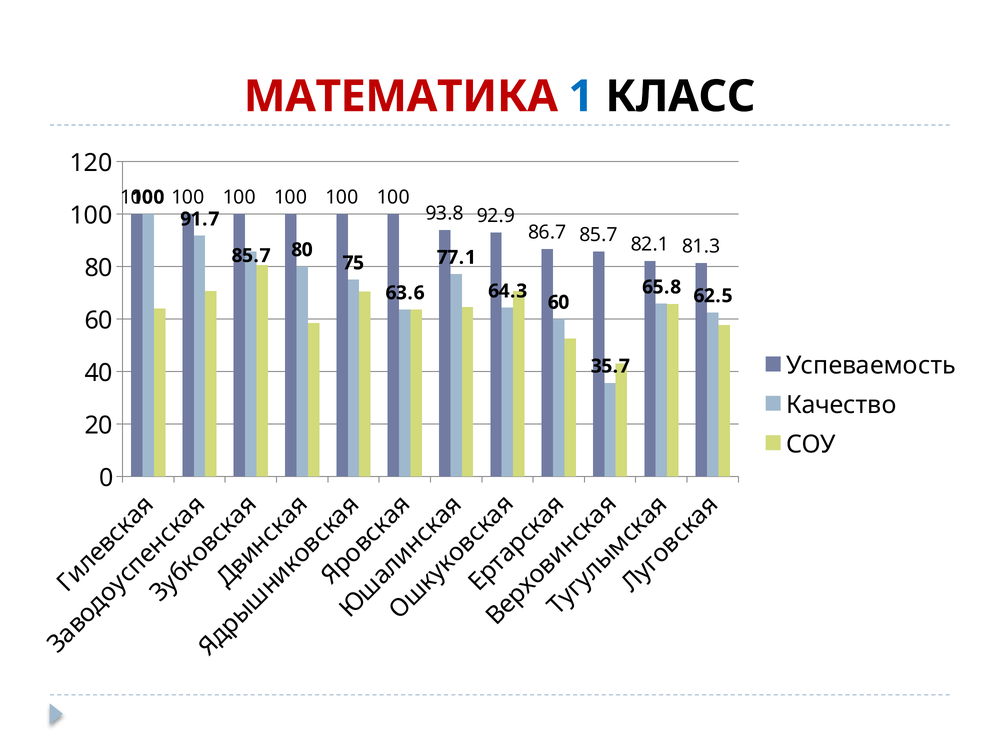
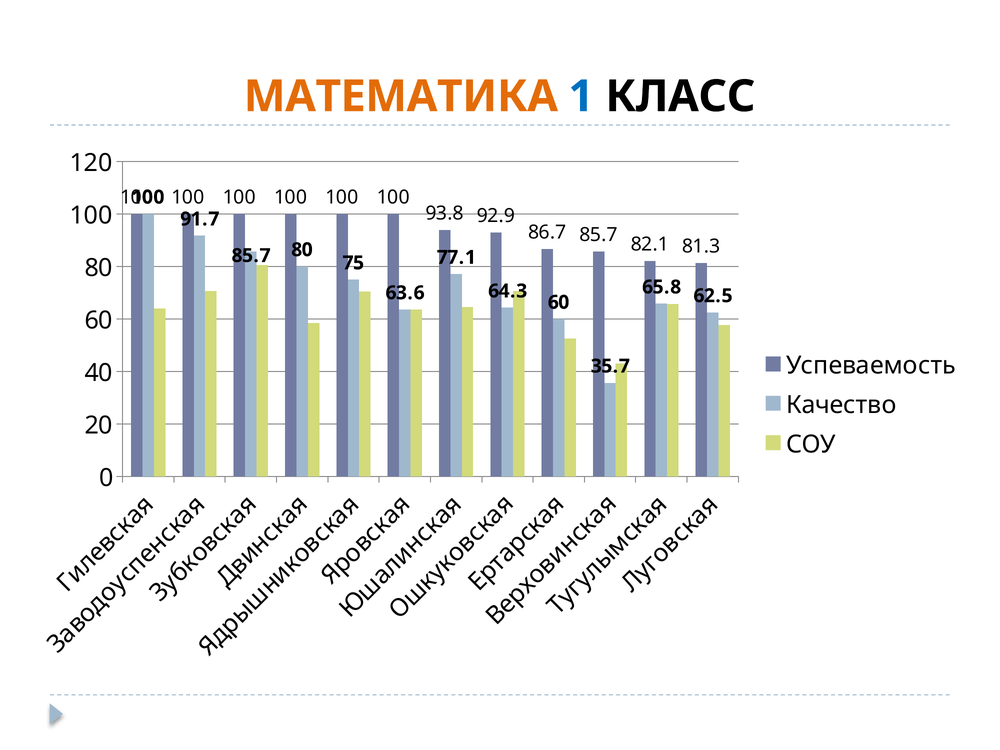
МАТЕМАТИКА colour: red -> orange
